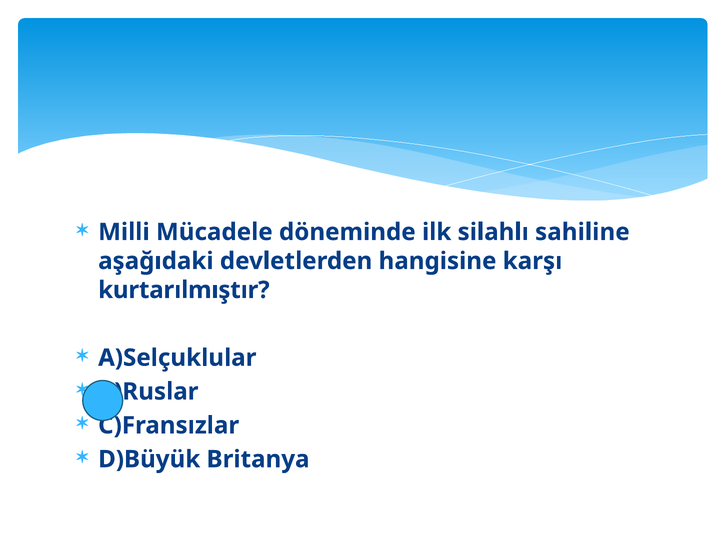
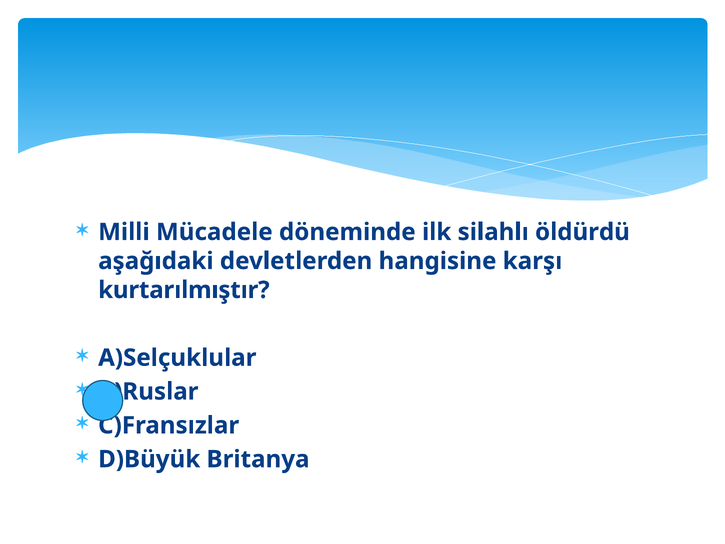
sahiline: sahiline -> öldürdü
